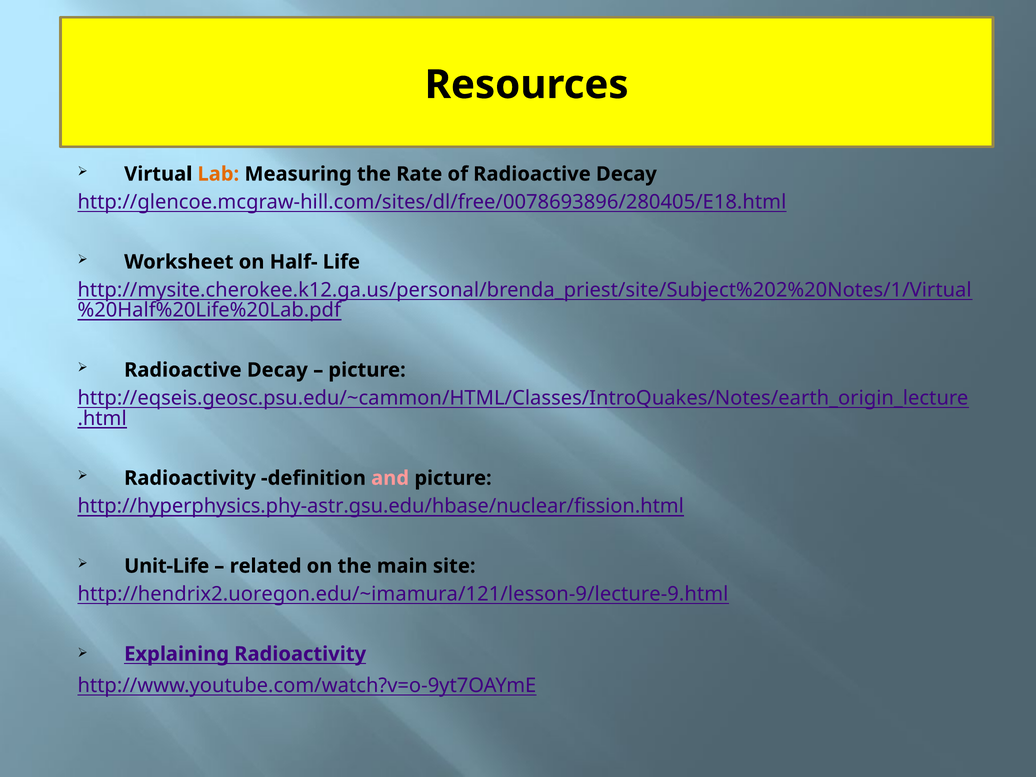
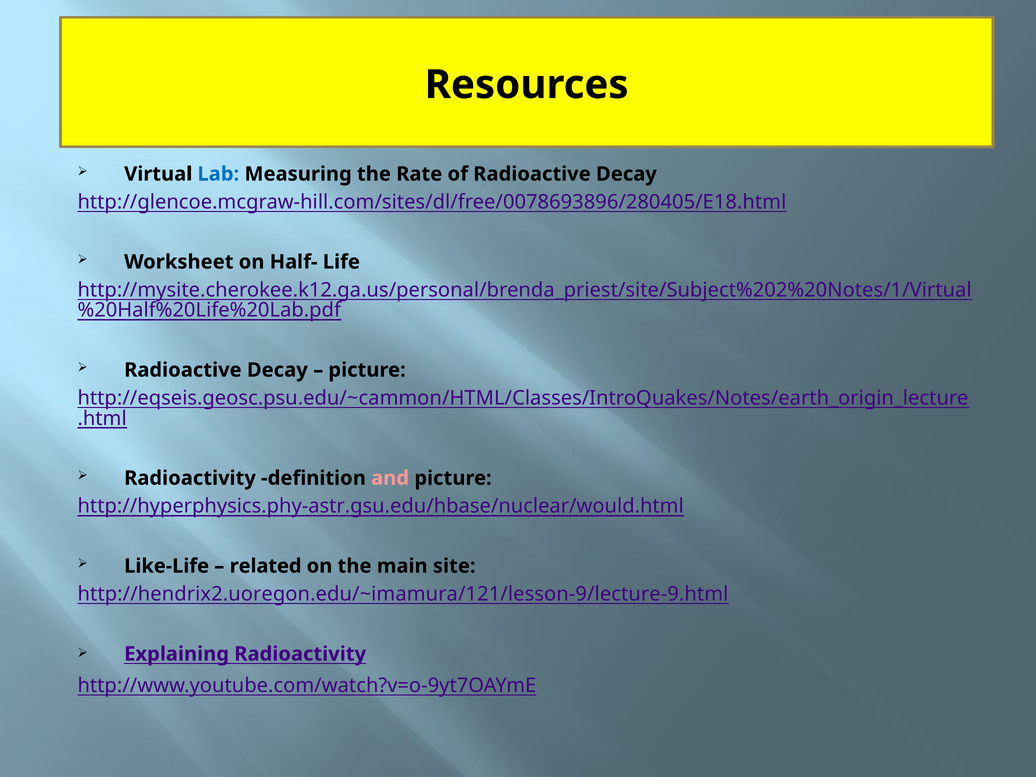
Lab colour: orange -> blue
http://hyperphysics.phy-astr.gsu.edu/hbase/nuclear/fission.html: http://hyperphysics.phy-astr.gsu.edu/hbase/nuclear/fission.html -> http://hyperphysics.phy-astr.gsu.edu/hbase/nuclear/would.html
Unit-Life: Unit-Life -> Like-Life
